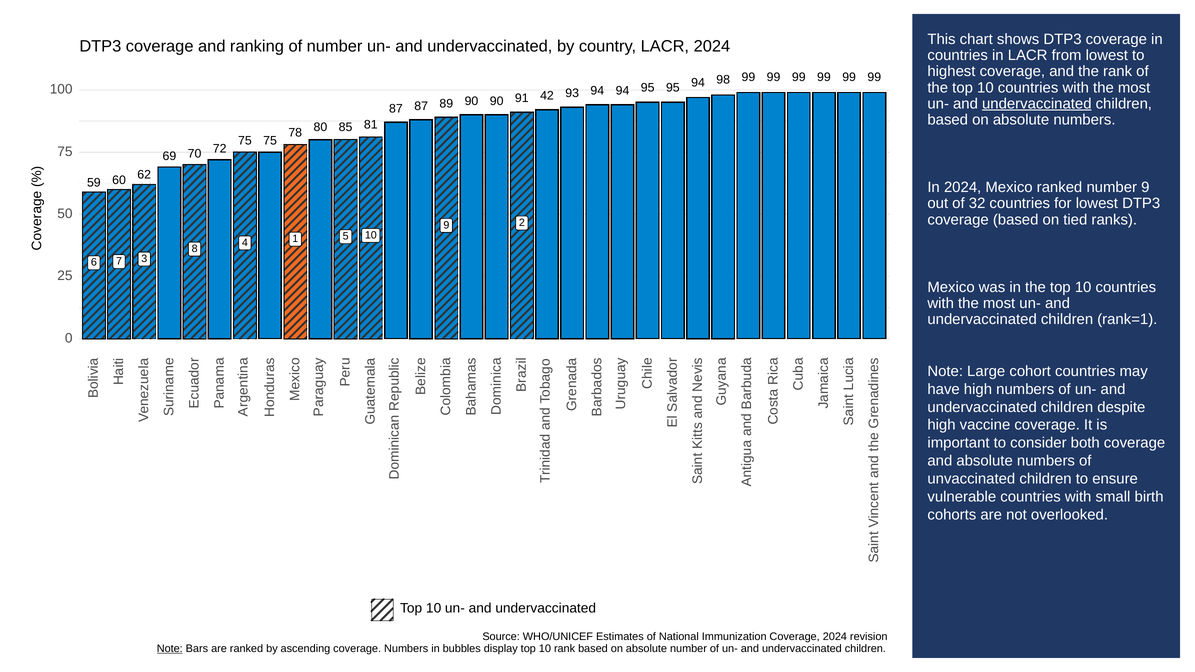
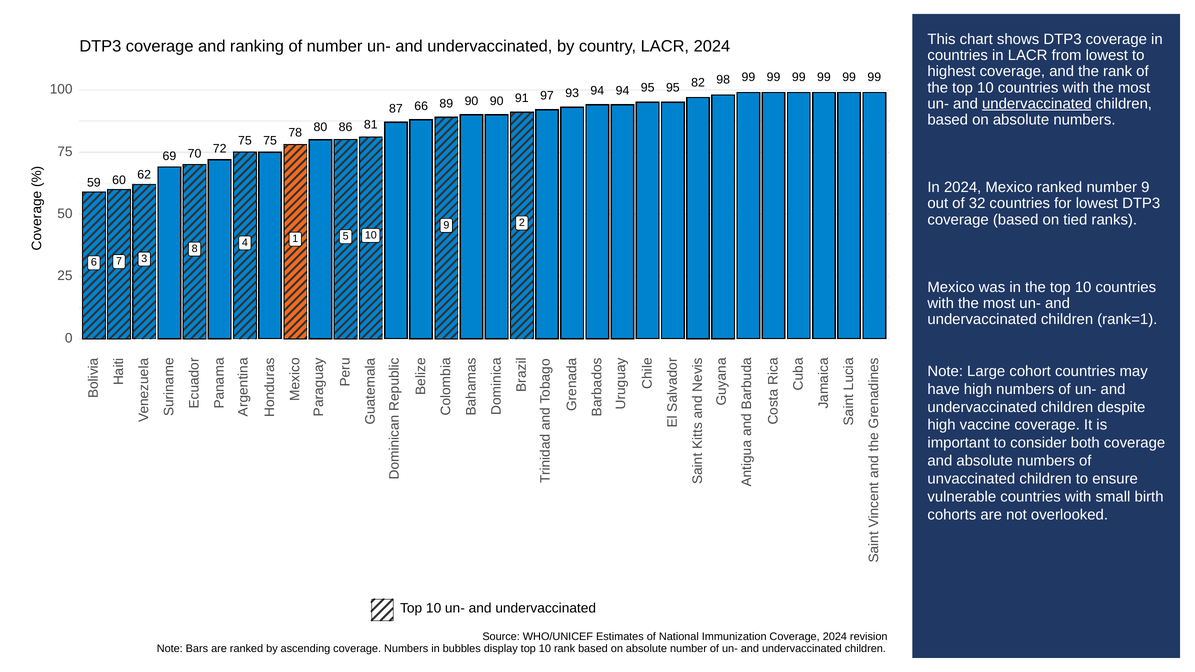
95 94: 94 -> 82
87 87: 87 -> 66
42: 42 -> 97
85: 85 -> 86
Note at (170, 649) underline: present -> none
